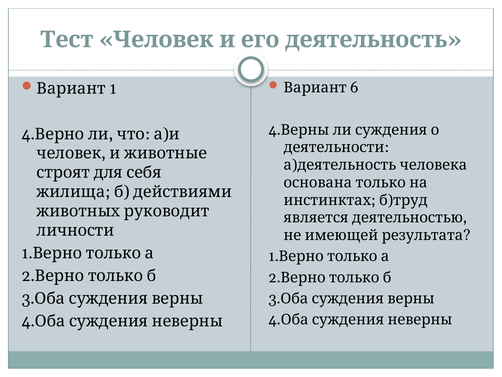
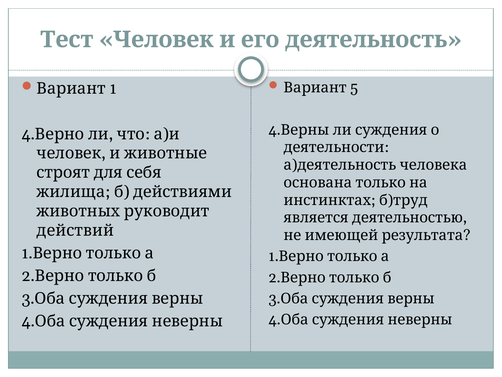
6: 6 -> 5
личности: личности -> действий
